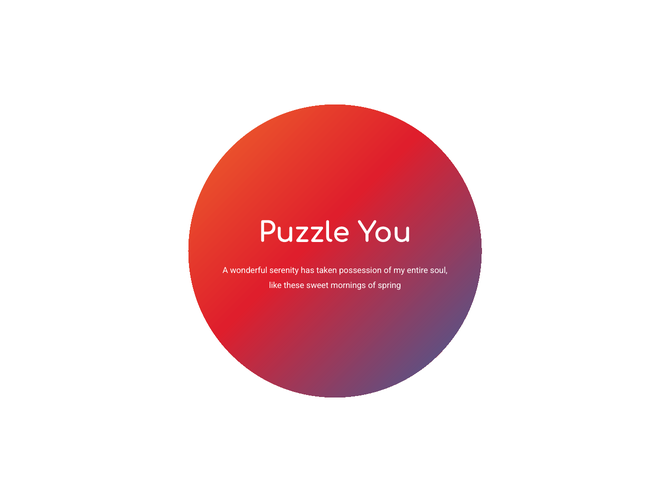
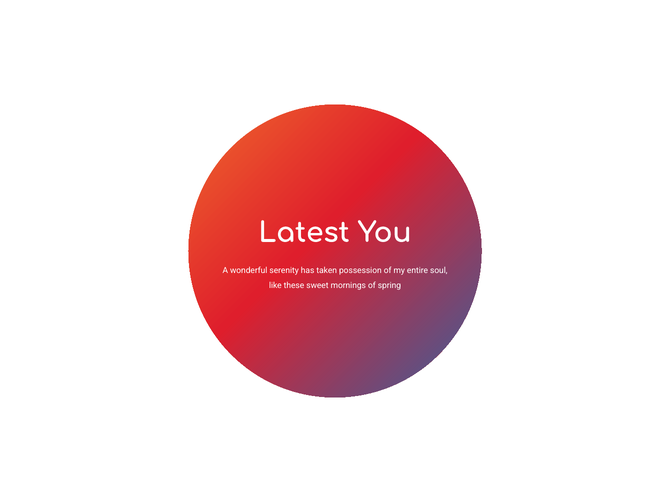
Puzzle: Puzzle -> Latest
